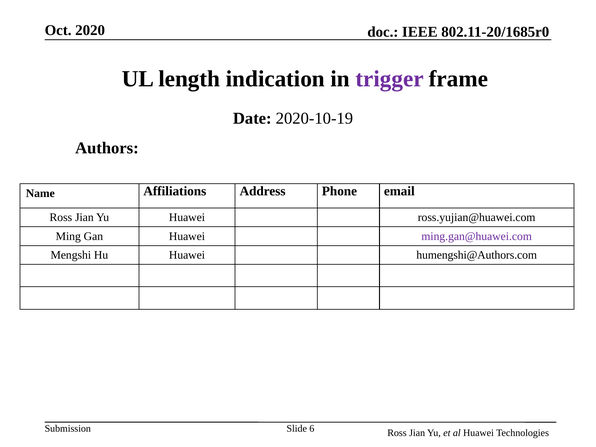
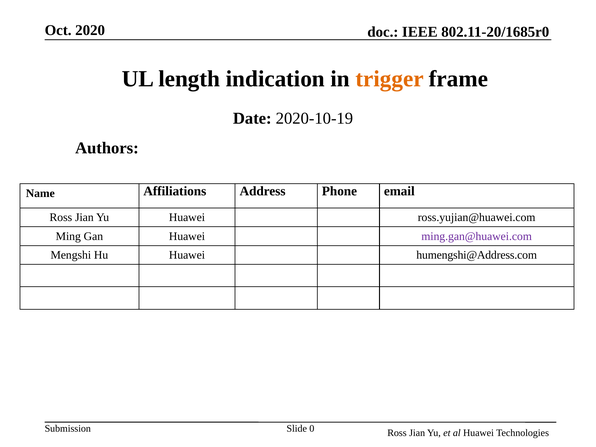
trigger colour: purple -> orange
humengshi@Authors.com: humengshi@Authors.com -> humengshi@Address.com
6: 6 -> 0
